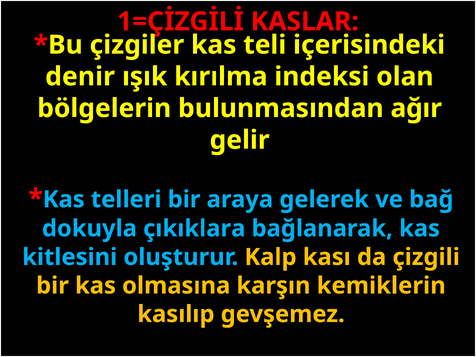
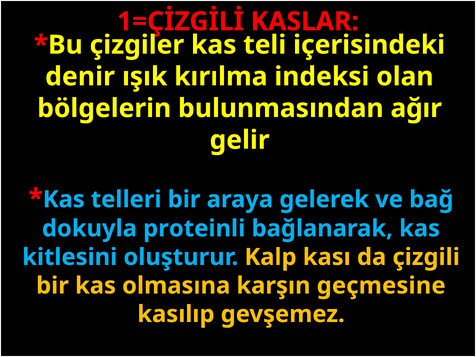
çıkıklara: çıkıklara -> proteinli
kemiklerin: kemiklerin -> geçmesine
